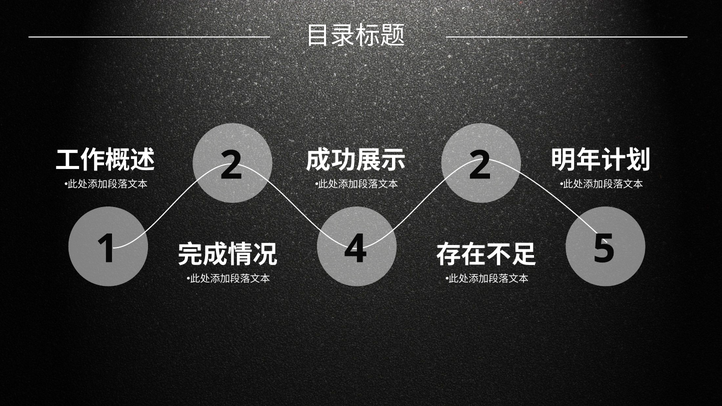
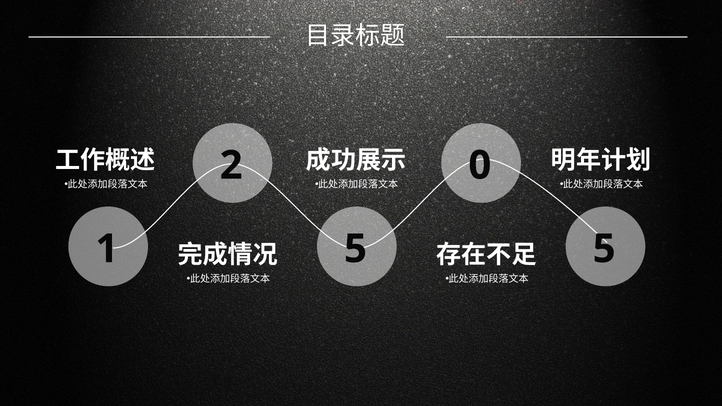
2 2: 2 -> 0
1 4: 4 -> 5
